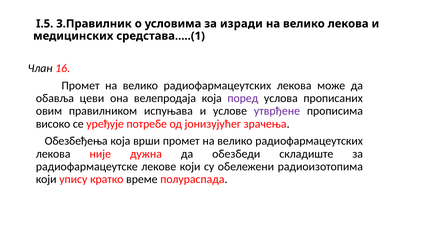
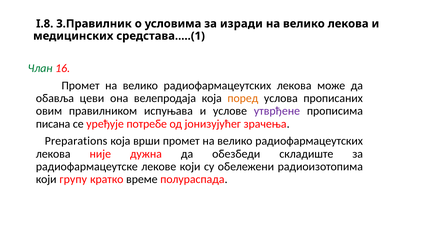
I.5: I.5 -> I.8
Члан colour: black -> green
поред colour: purple -> orange
високо: високо -> писана
Обезбеђења: Обезбеђења -> Preparations
упису: упису -> групу
